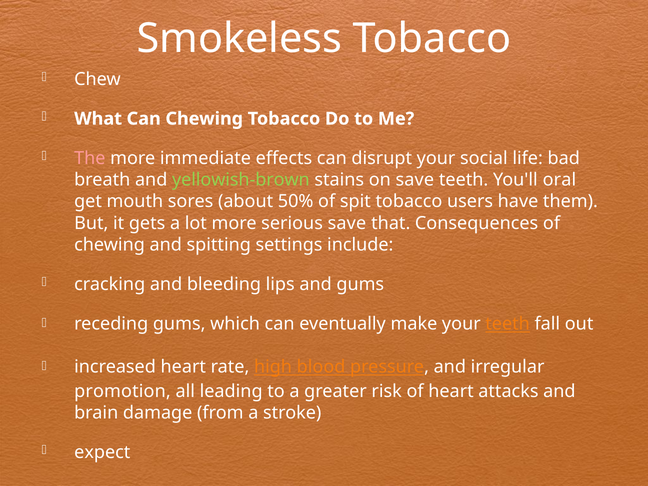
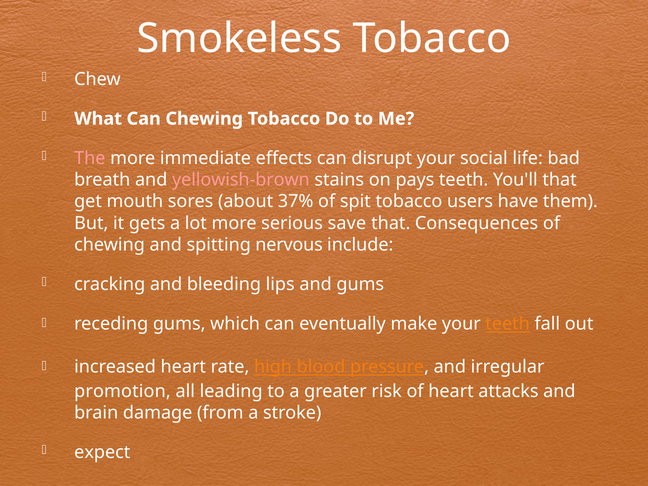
yellowish-brown colour: light green -> pink
on save: save -> pays
You'll oral: oral -> that
50%: 50% -> 37%
settings: settings -> nervous
